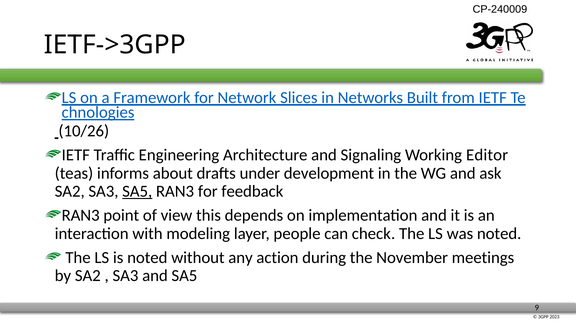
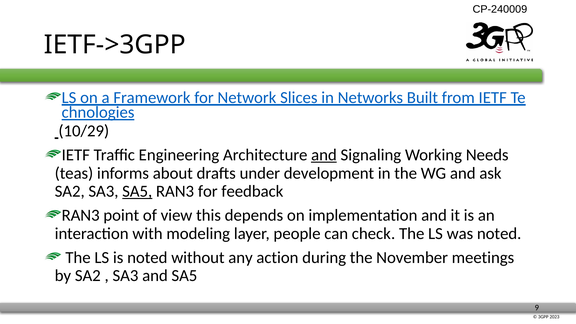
10/26: 10/26 -> 10/29
and at (324, 155) underline: none -> present
Editor: Editor -> Needs
